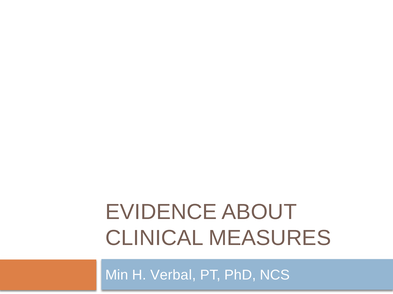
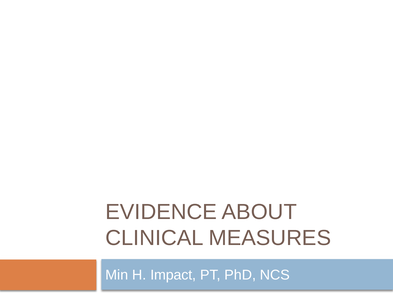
Verbal: Verbal -> Impact
